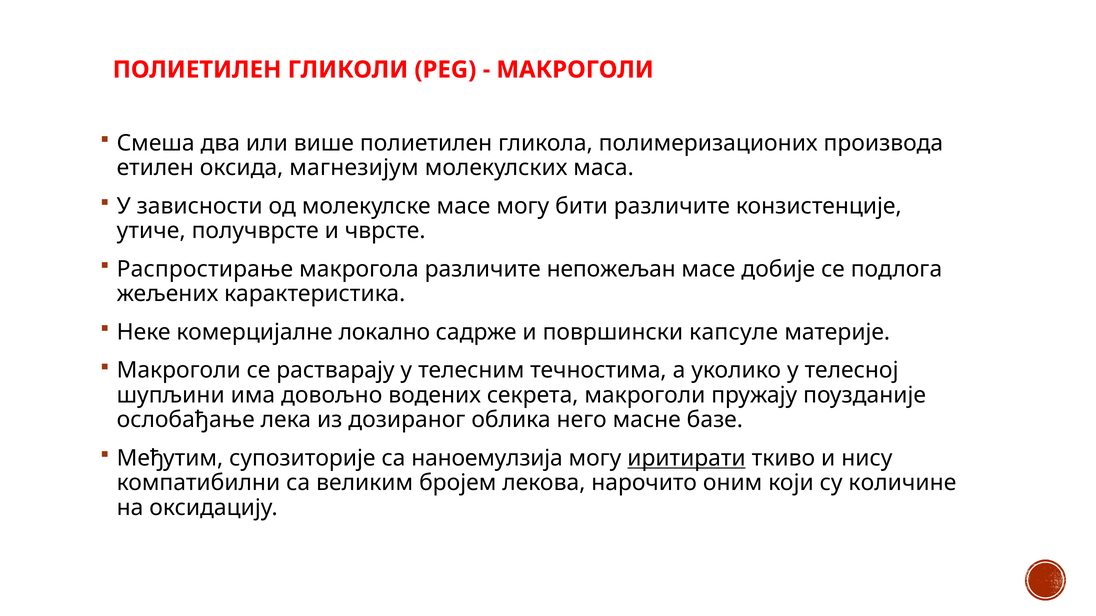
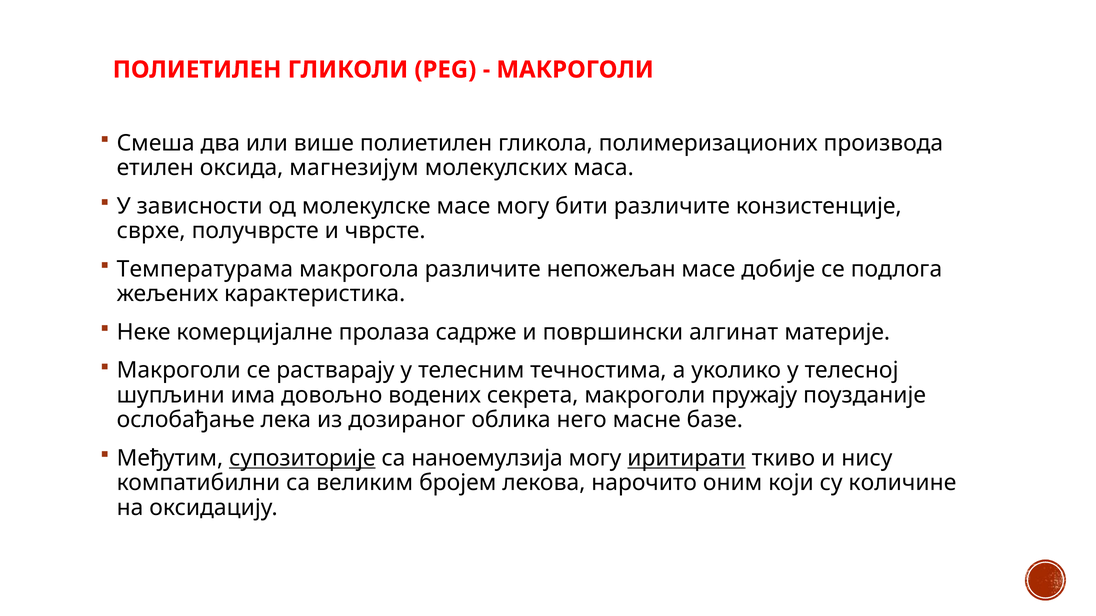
утиче: утиче -> сврхе
Распростирање: Распростирање -> Температурама
локално: локално -> пролаза
капсуле: капсуле -> алгинат
супозиторије underline: none -> present
